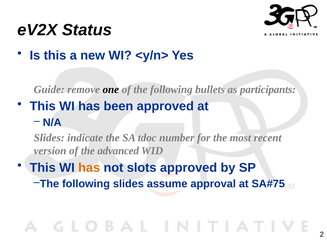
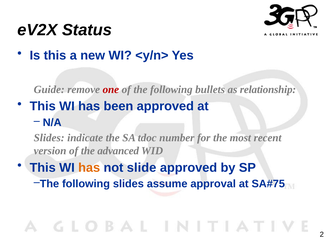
one colour: black -> red
participants: participants -> relationship
slots: slots -> slide
